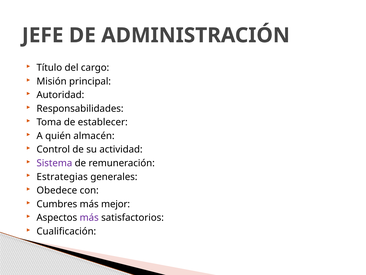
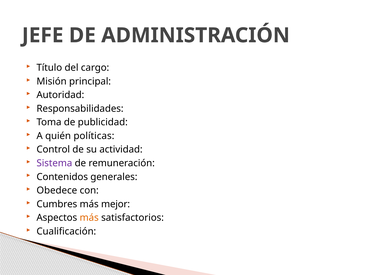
establecer: establecer -> publicidad
almacén: almacén -> políticas
Estrategias: Estrategias -> Contenidos
más at (89, 217) colour: purple -> orange
